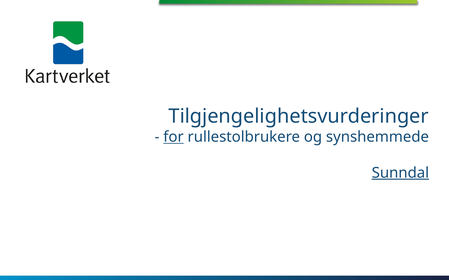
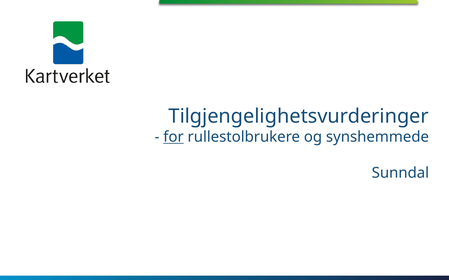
Sunndal underline: present -> none
